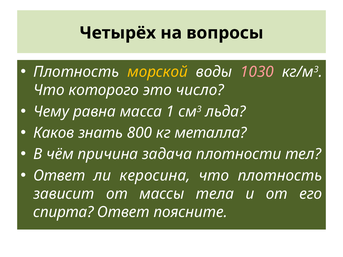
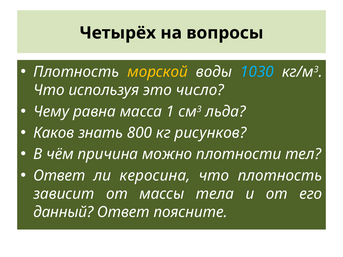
1030 colour: pink -> light blue
которого: которого -> используя
металла: металла -> рисунков
задача: задача -> можно
спирта: спирта -> данный
